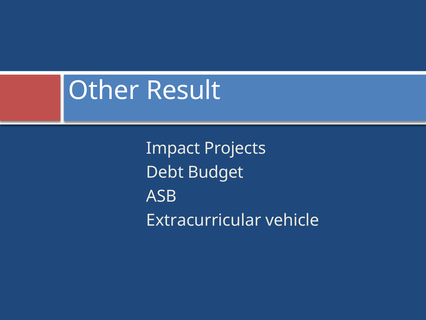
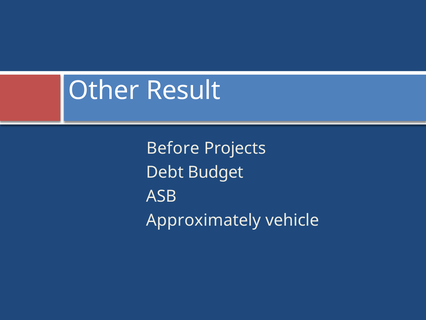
Impact: Impact -> Before
Extracurricular: Extracurricular -> Approximately
